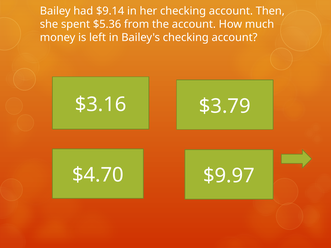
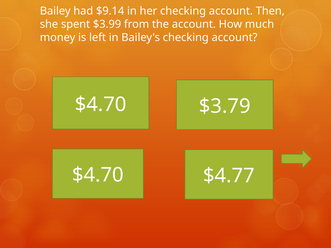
$5.36: $5.36 -> $3.99
$3.16 at (101, 104): $3.16 -> $4.70
$9.97: $9.97 -> $4.77
